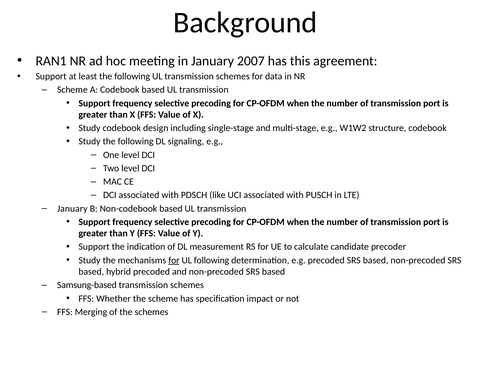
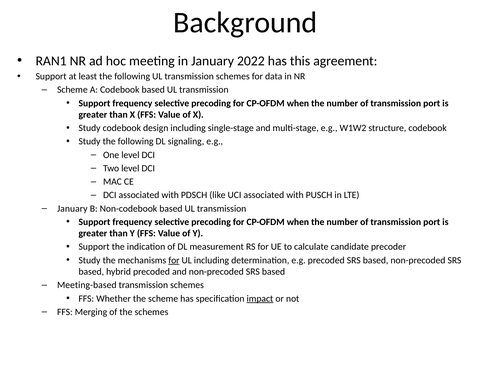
2007: 2007 -> 2022
UL following: following -> including
Samsung-based: Samsung-based -> Meeting-based
impact underline: none -> present
